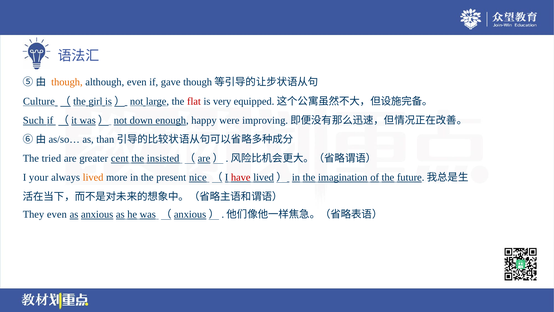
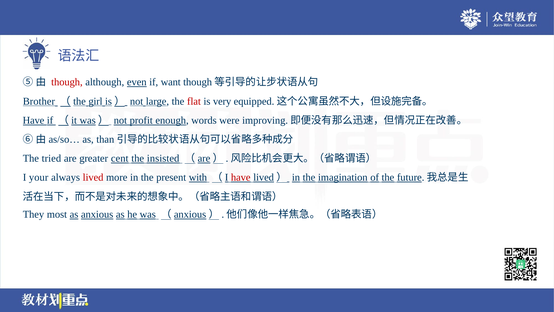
though colour: orange -> red
even at (137, 82) underline: none -> present
gave: gave -> want
Culture: Culture -> Brother
Such at (33, 120): Such -> Have
down: down -> profit
happy: happy -> words
lived colour: orange -> red
nice: nice -> with
They even: even -> most
